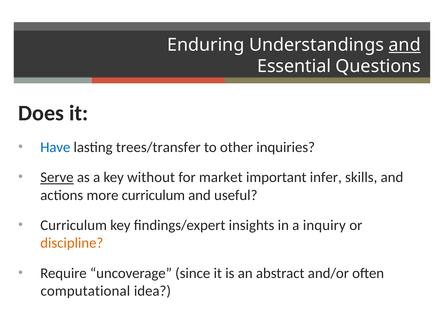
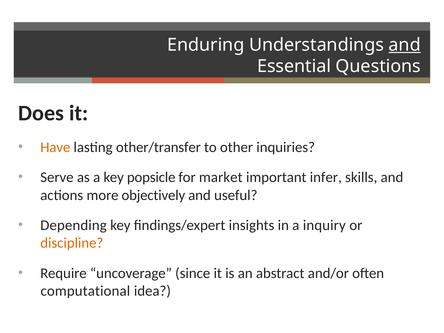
Have colour: blue -> orange
trees/transfer: trees/transfer -> other/transfer
Serve underline: present -> none
without: without -> popsicle
more curriculum: curriculum -> objectively
Curriculum at (74, 225): Curriculum -> Depending
